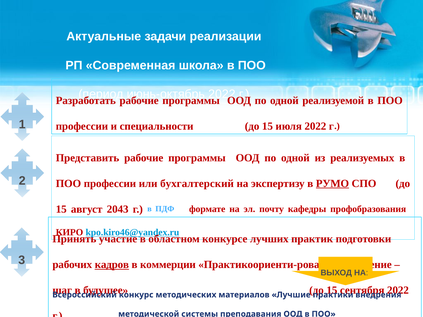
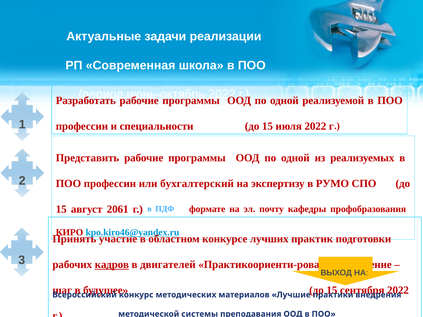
РУМО underline: present -> none
2043: 2043 -> 2061
коммерции: коммерции -> двигателей
